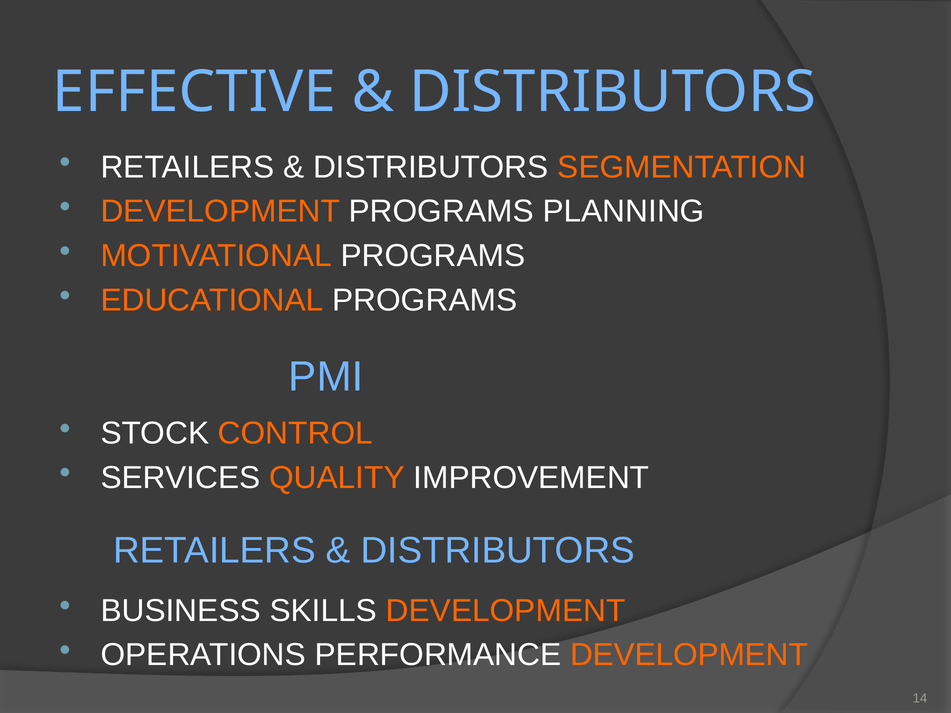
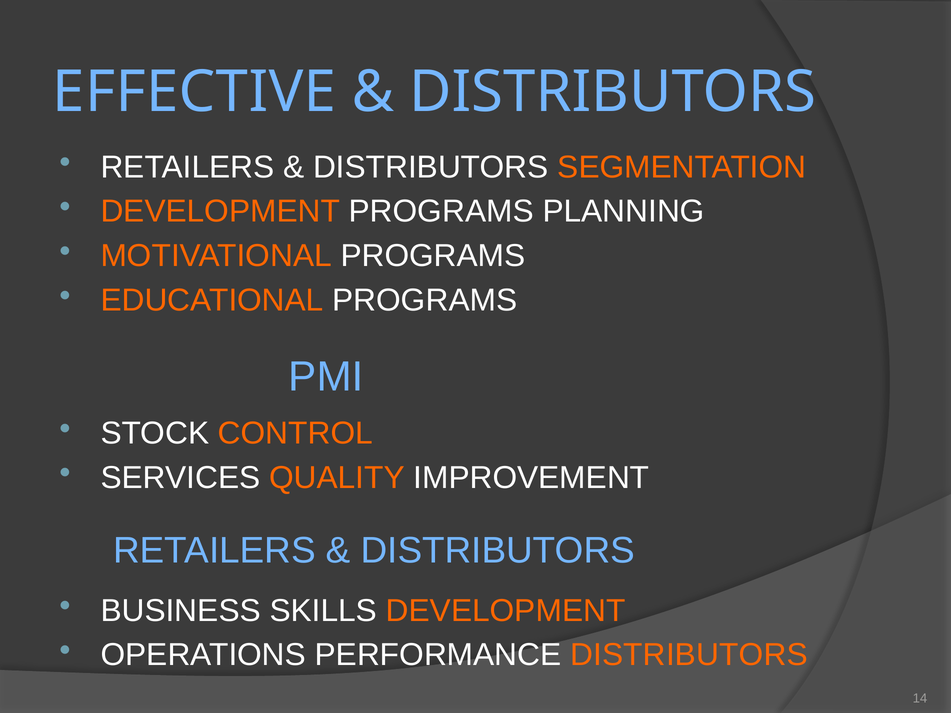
PERFORMANCE DEVELOPMENT: DEVELOPMENT -> DISTRIBUTORS
